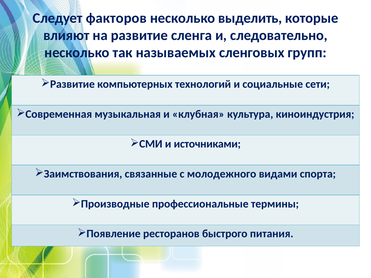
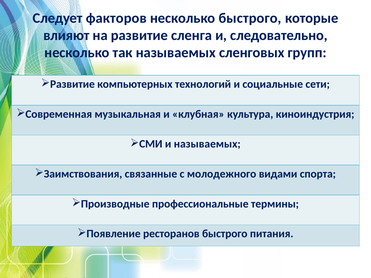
несколько выделить: выделить -> быстрого
и источниками: источниками -> называемых
